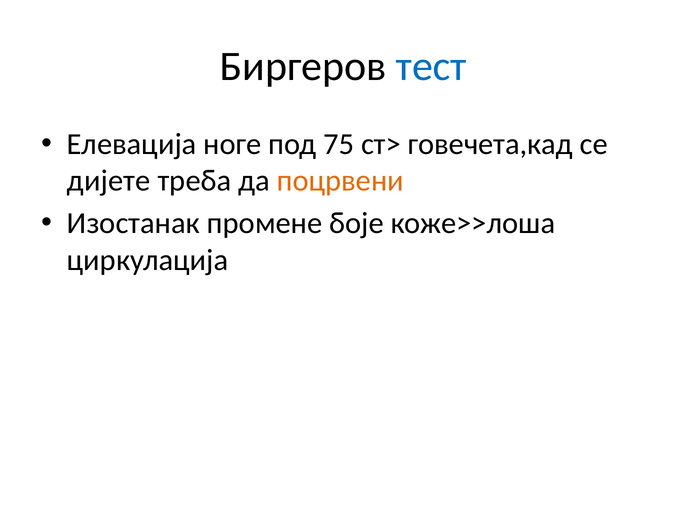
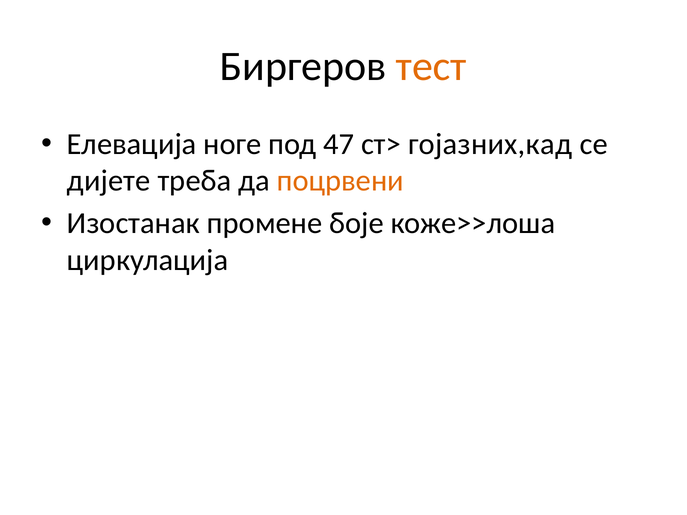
тест colour: blue -> orange
75: 75 -> 47
говечета,кад: говечета,кад -> гојазних,кад
